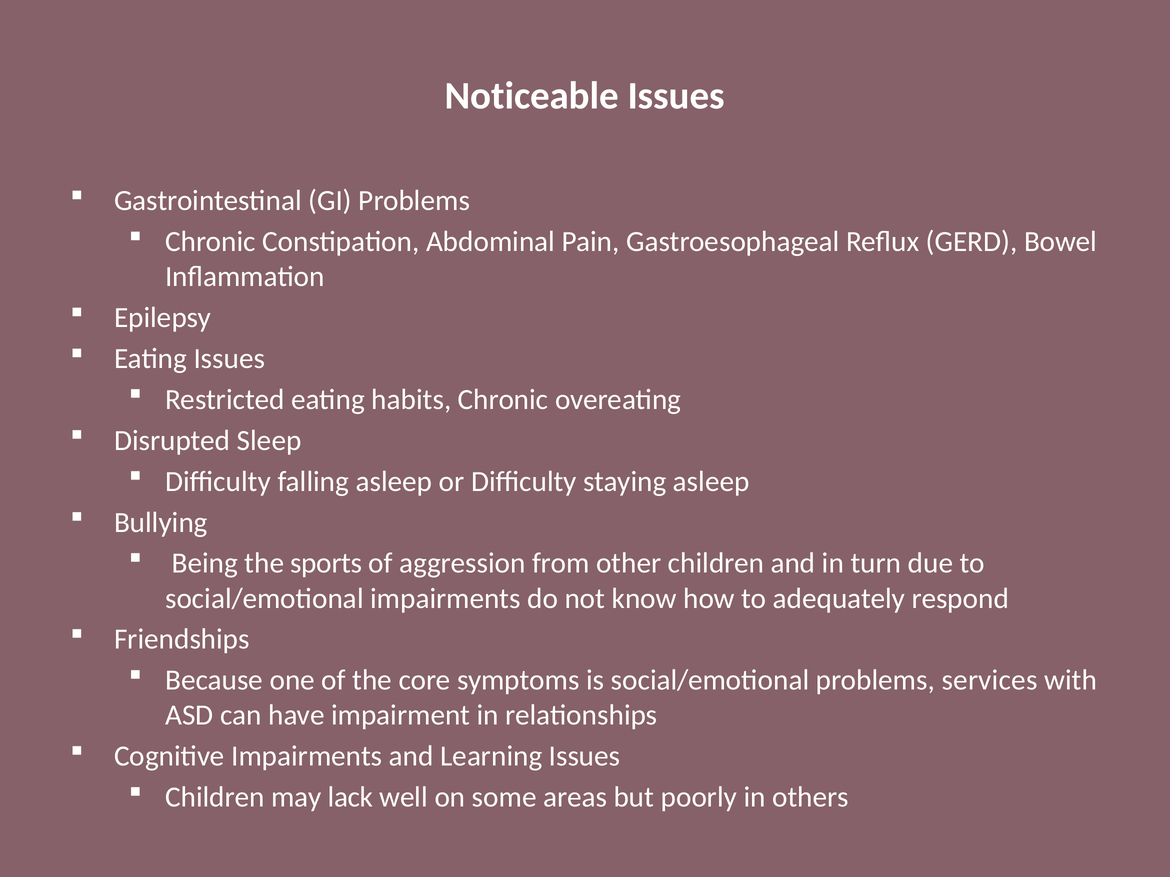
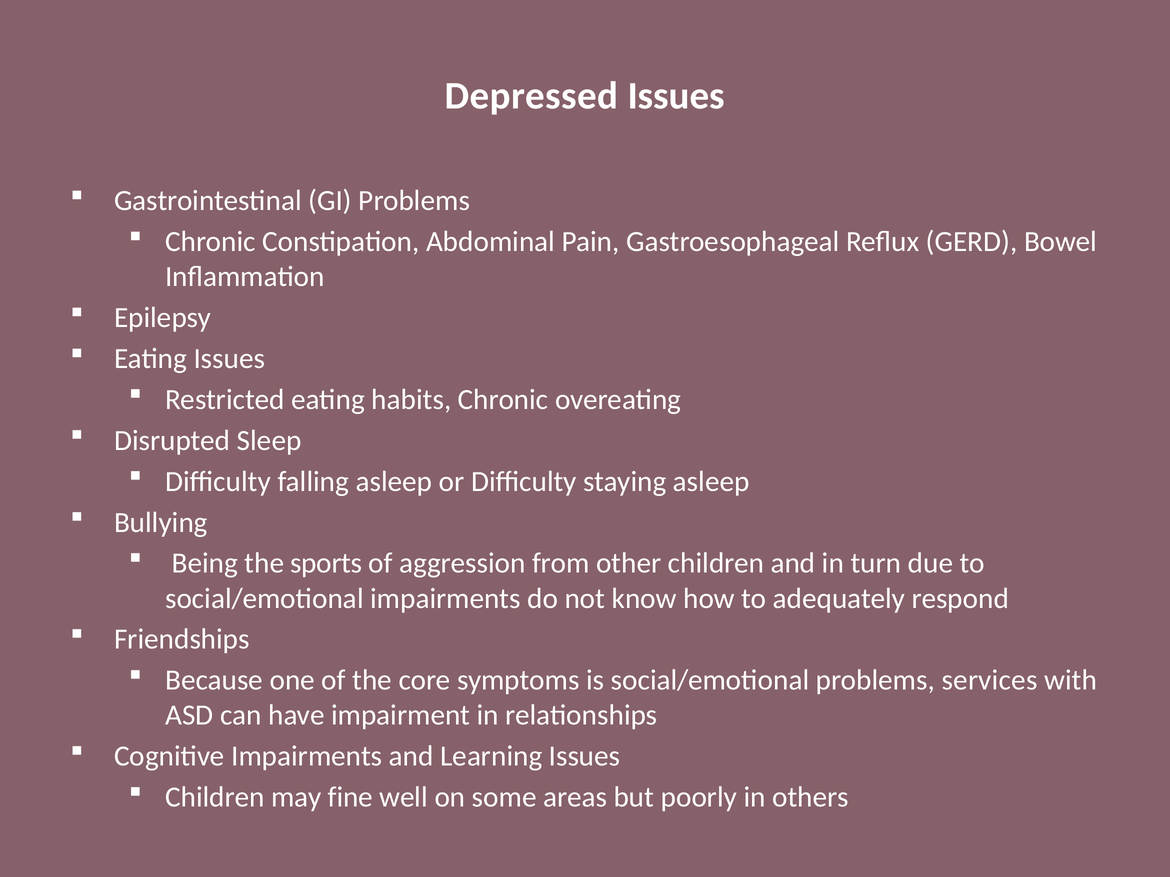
Noticeable: Noticeable -> Depressed
lack: lack -> fine
